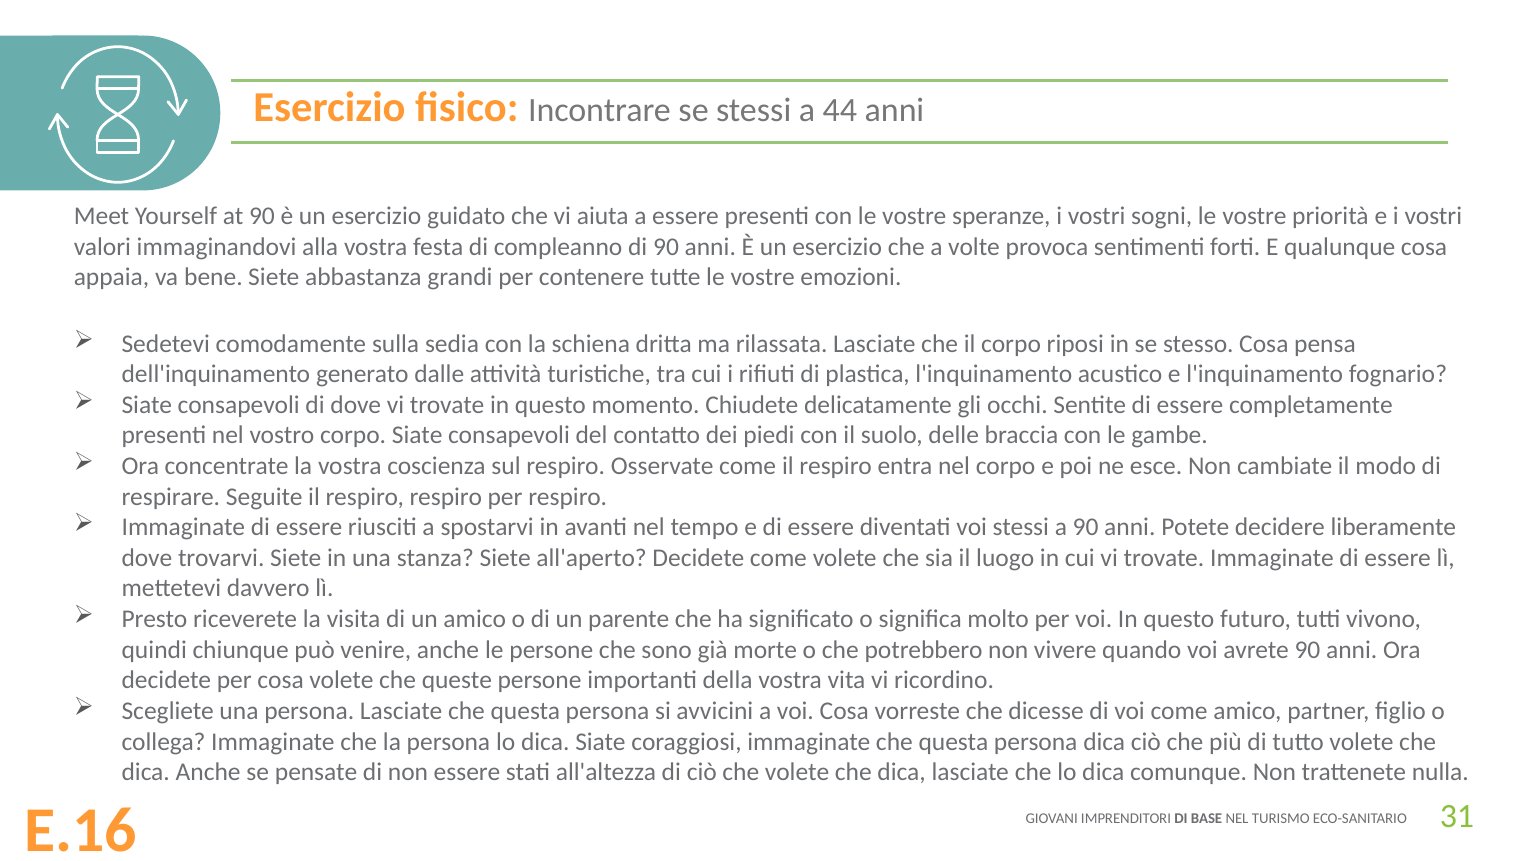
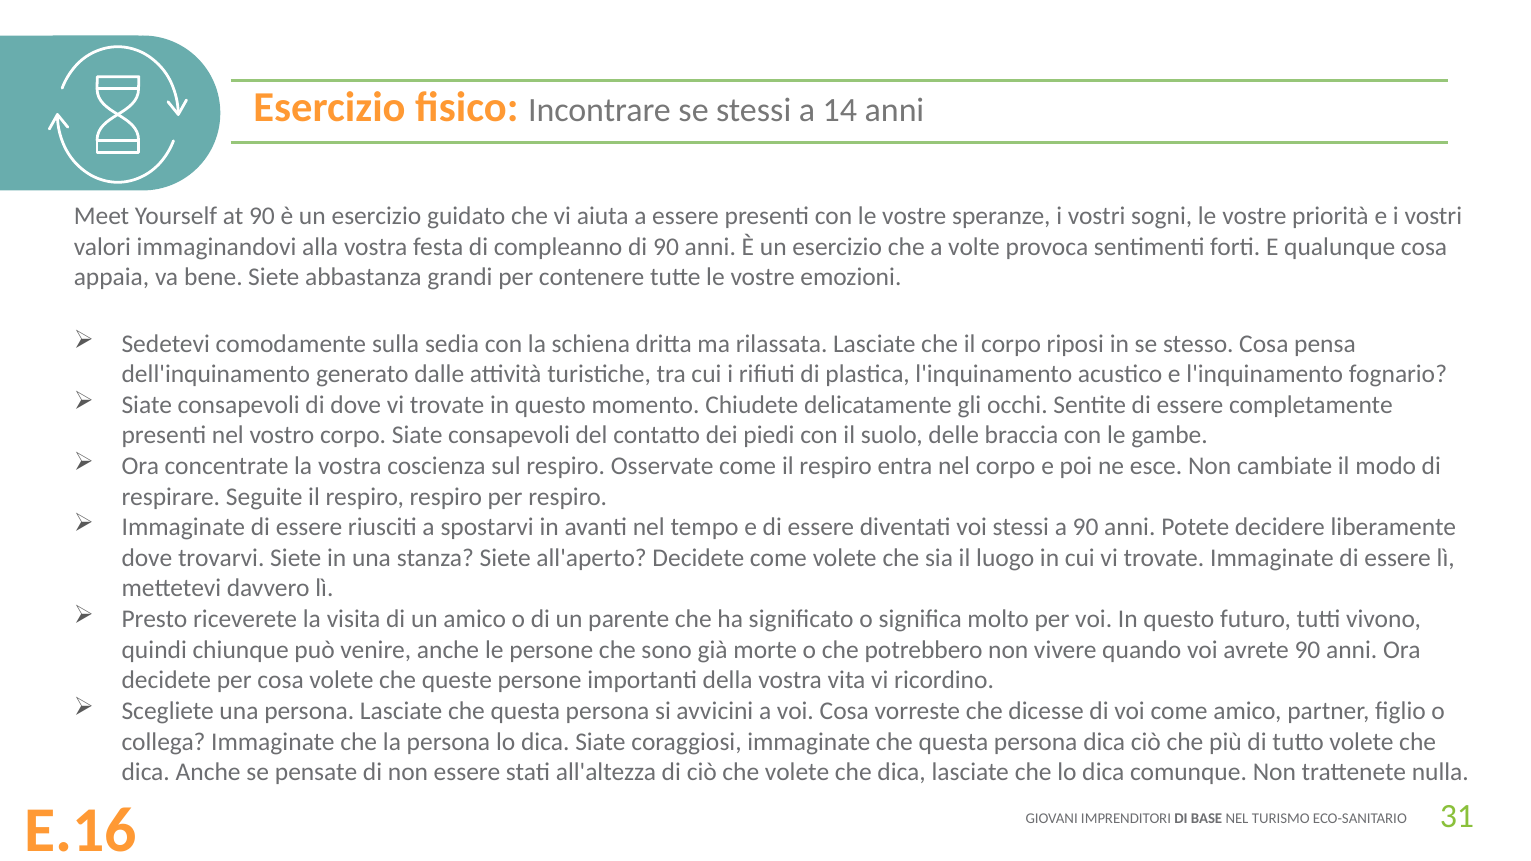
44: 44 -> 14
